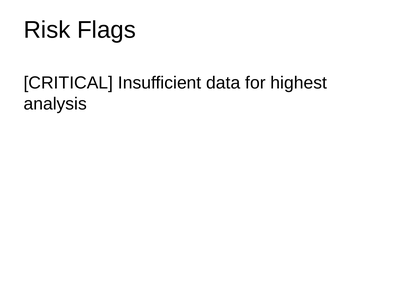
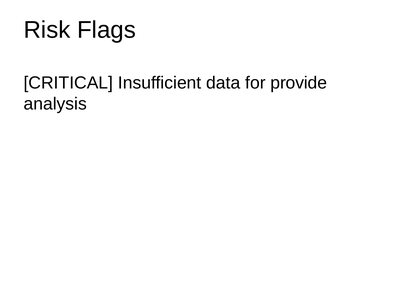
highest: highest -> provide
